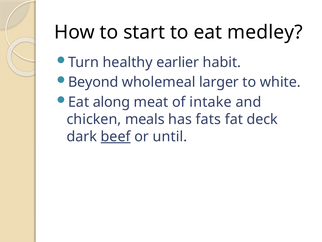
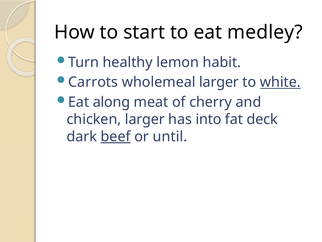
earlier: earlier -> lemon
Beyond: Beyond -> Carrots
white underline: none -> present
intake: intake -> cherry
chicken meals: meals -> larger
fats: fats -> into
